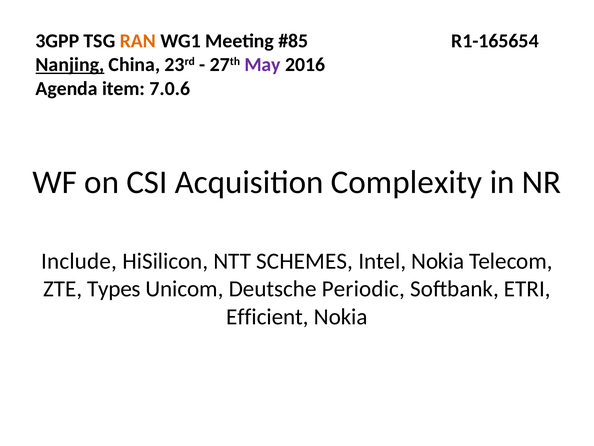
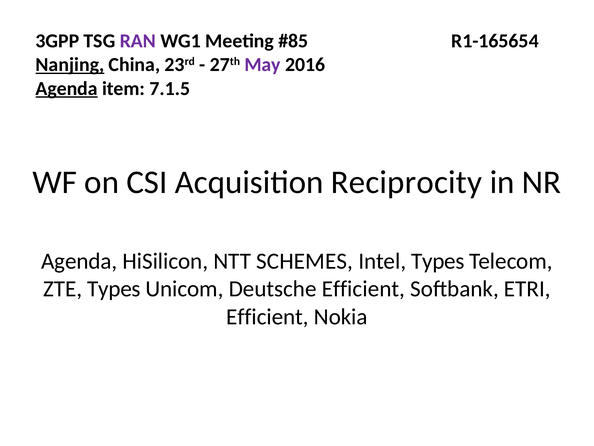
RAN colour: orange -> purple
Agenda at (67, 88) underline: none -> present
7.0.6: 7.0.6 -> 7.1.5
Complexity: Complexity -> Reciprocity
Include at (79, 261): Include -> Agenda
Intel Nokia: Nokia -> Types
Deutsche Periodic: Periodic -> Efficient
